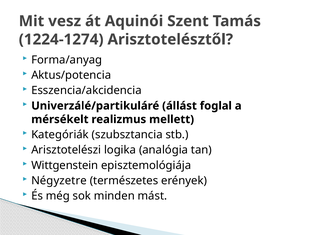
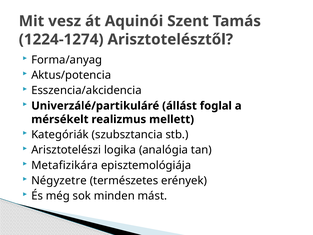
Wittgenstein: Wittgenstein -> Metafizikára
